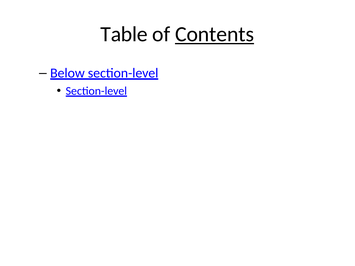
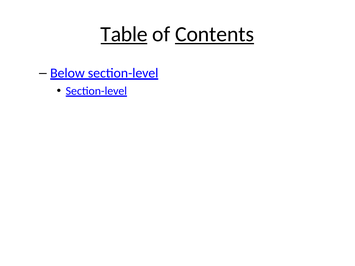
Table underline: none -> present
